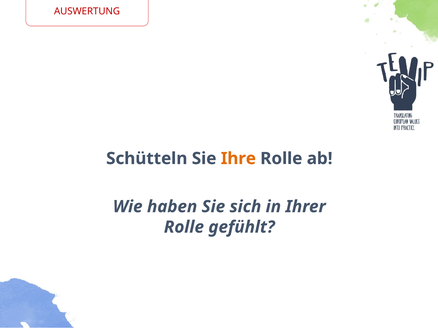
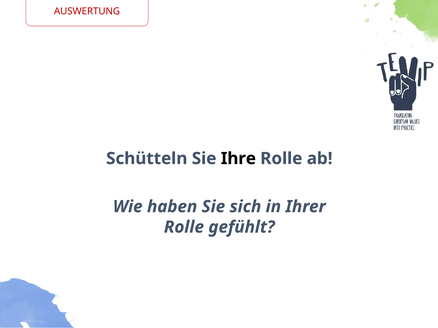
Ihre colour: orange -> black
